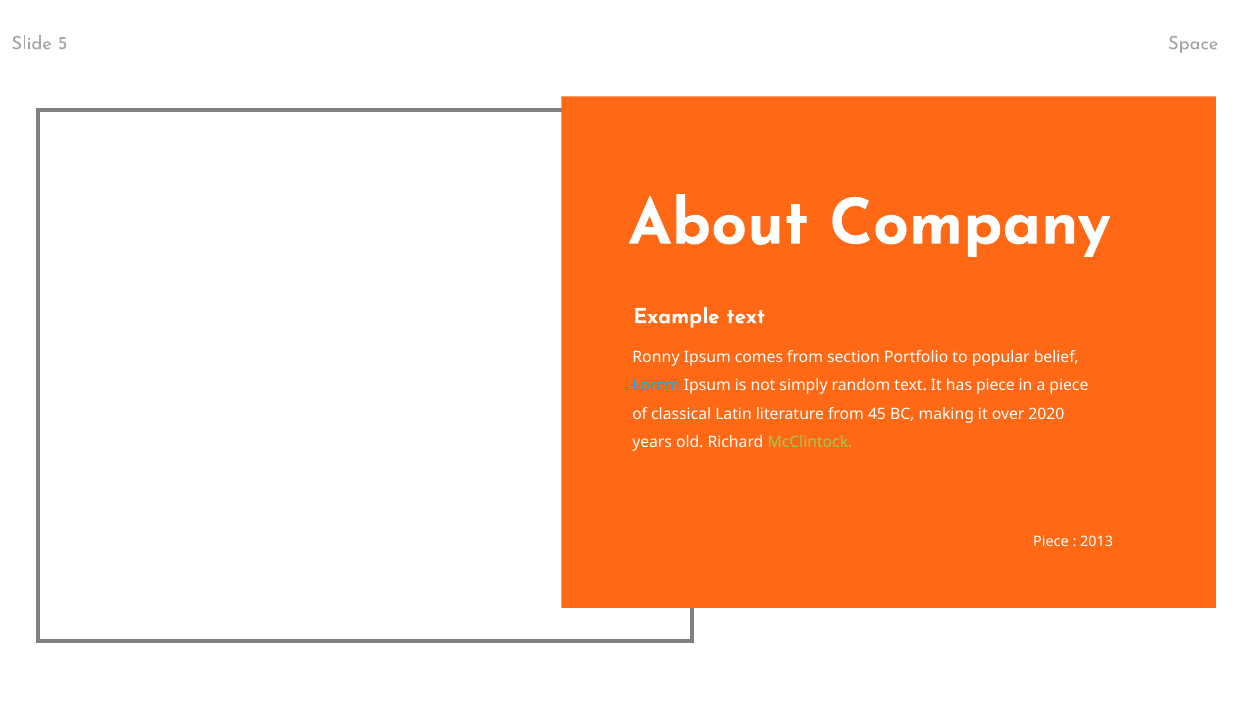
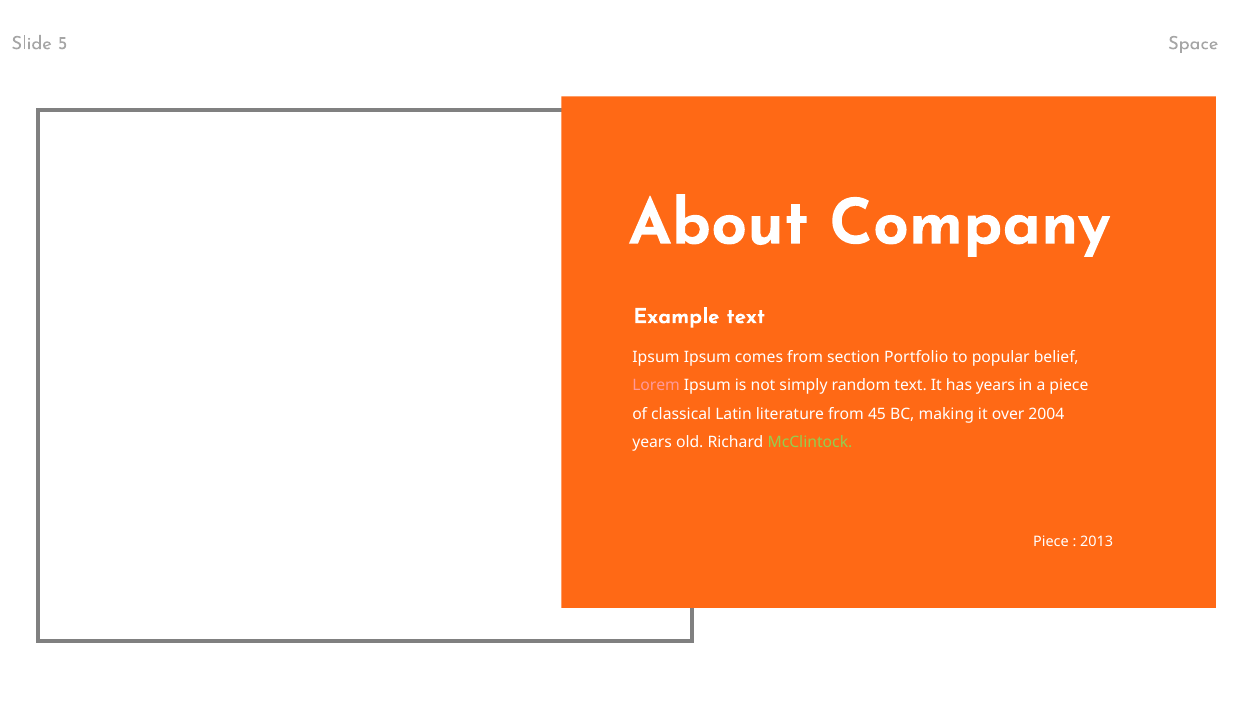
Ronny at (656, 357): Ronny -> Ipsum
Lorem colour: light blue -> pink
has piece: piece -> years
2020: 2020 -> 2004
